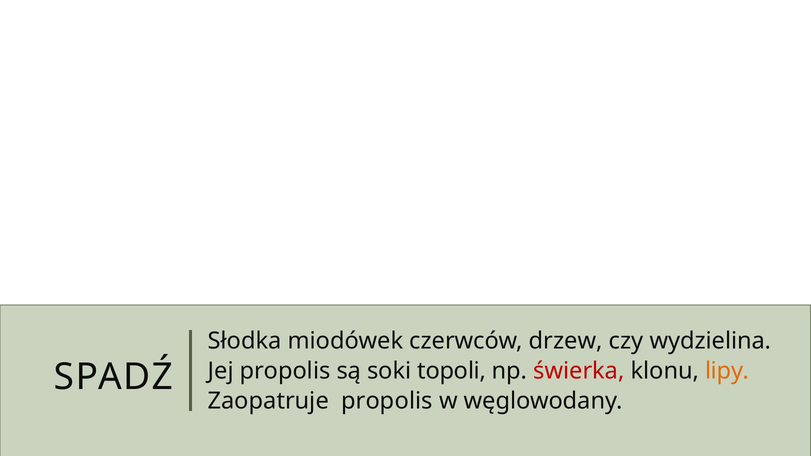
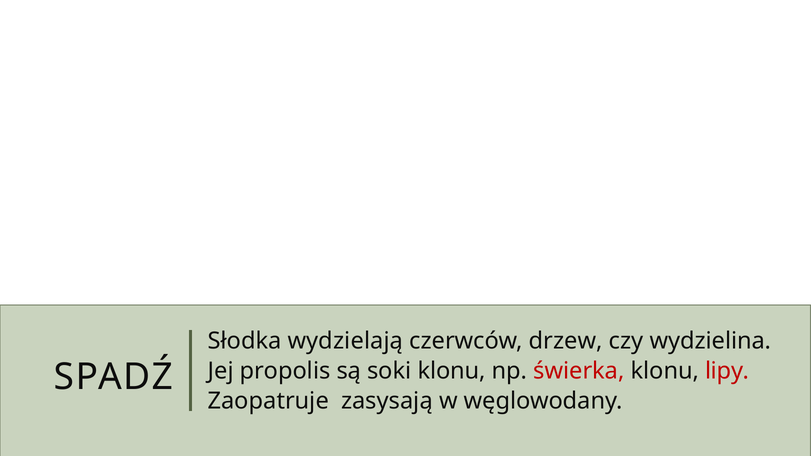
miodówek: miodówek -> wydzielają
soki topoli: topoli -> klonu
lipy colour: orange -> red
Zaopatruje propolis: propolis -> zasysają
